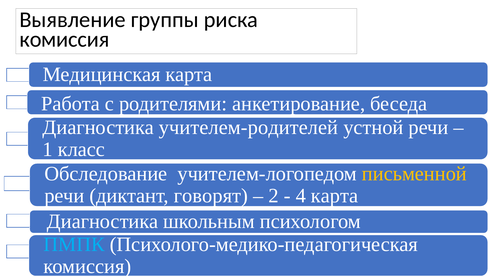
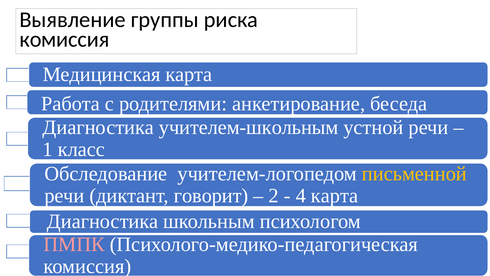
учителем-родителей: учителем-родителей -> учителем-школьным
говорят: говорят -> говорит
ПМПК colour: light blue -> pink
